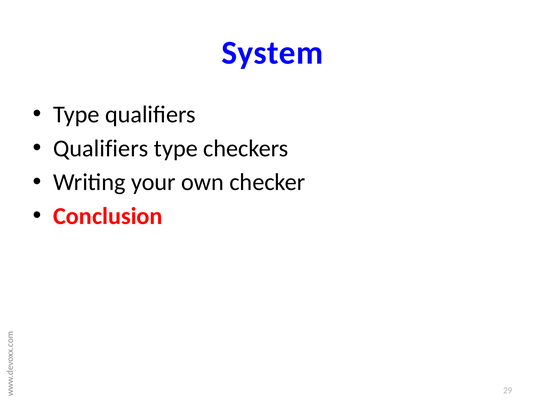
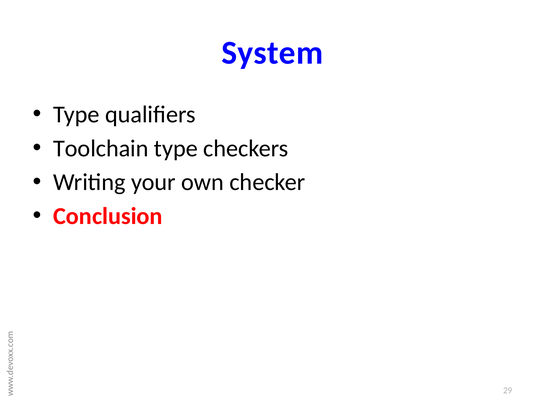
Qualifiers at (101, 148): Qualifiers -> Toolchain
